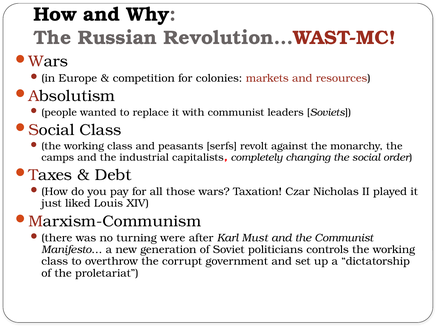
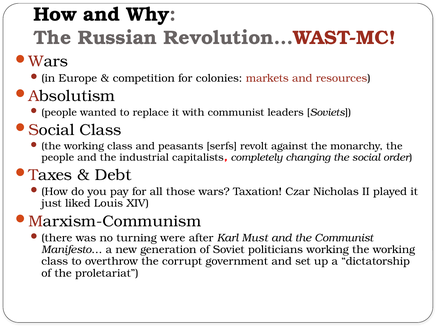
camps: camps -> people
politicians controls: controls -> working
